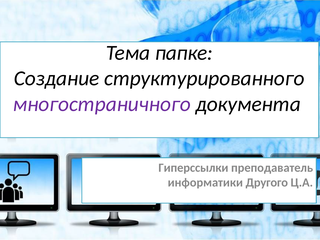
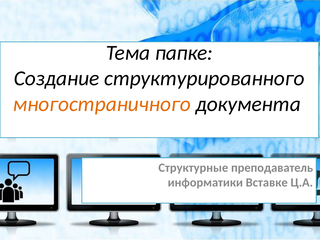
многостраничного colour: purple -> orange
Гиперссылки: Гиперссылки -> Структурные
Другого: Другого -> Вставке
